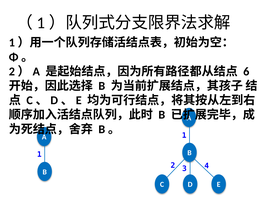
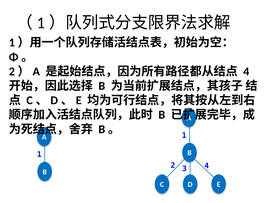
6 at (246, 71): 6 -> 4
